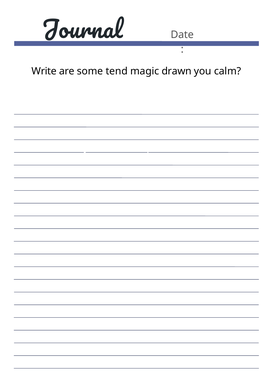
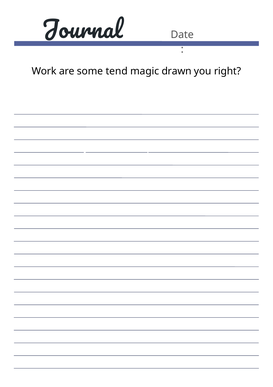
Write: Write -> Work
calm: calm -> right
